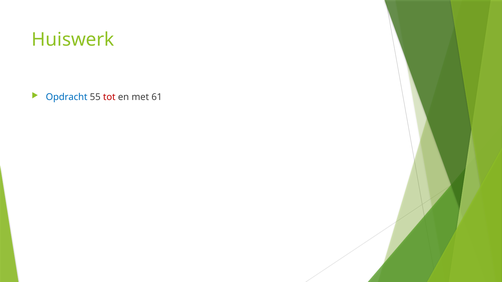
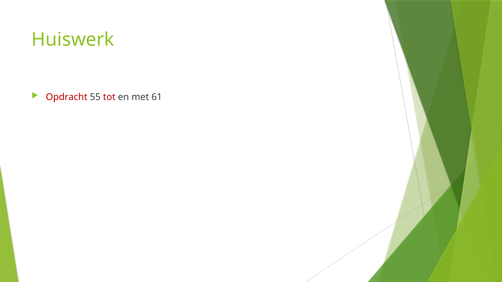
Opdracht colour: blue -> red
